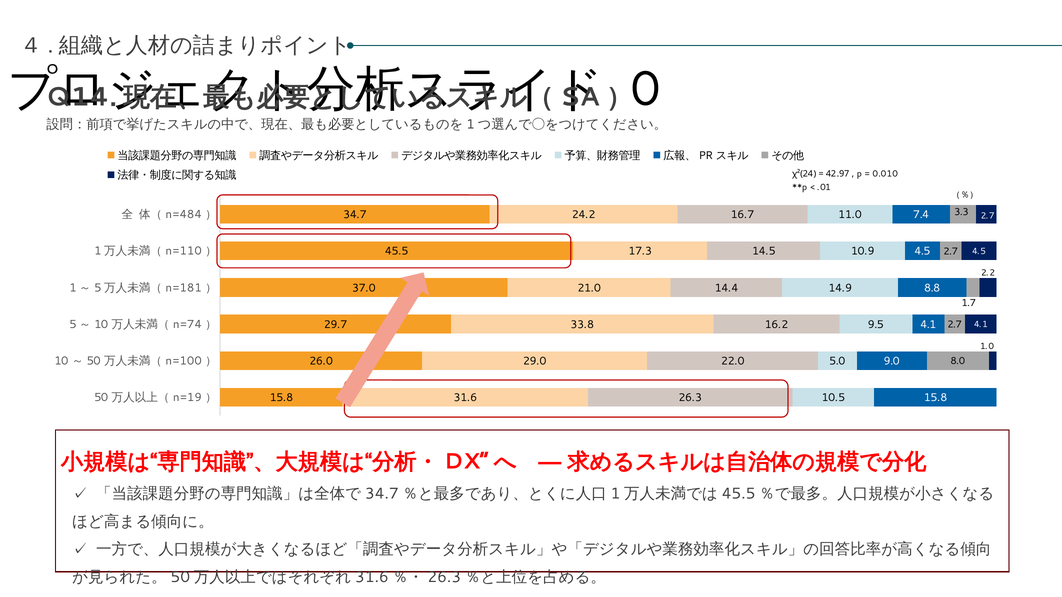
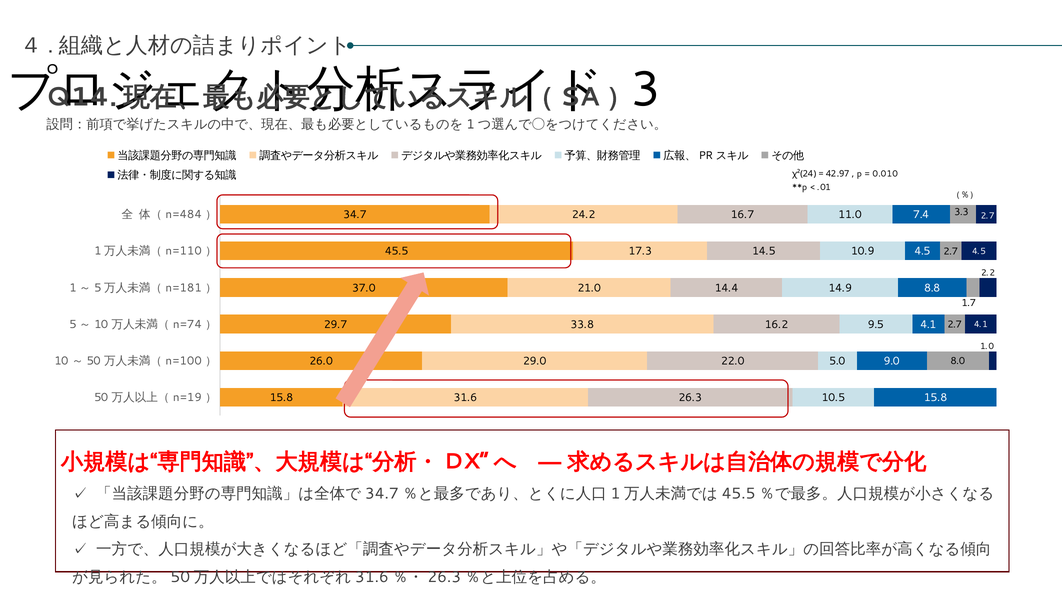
0: 0 -> 3
